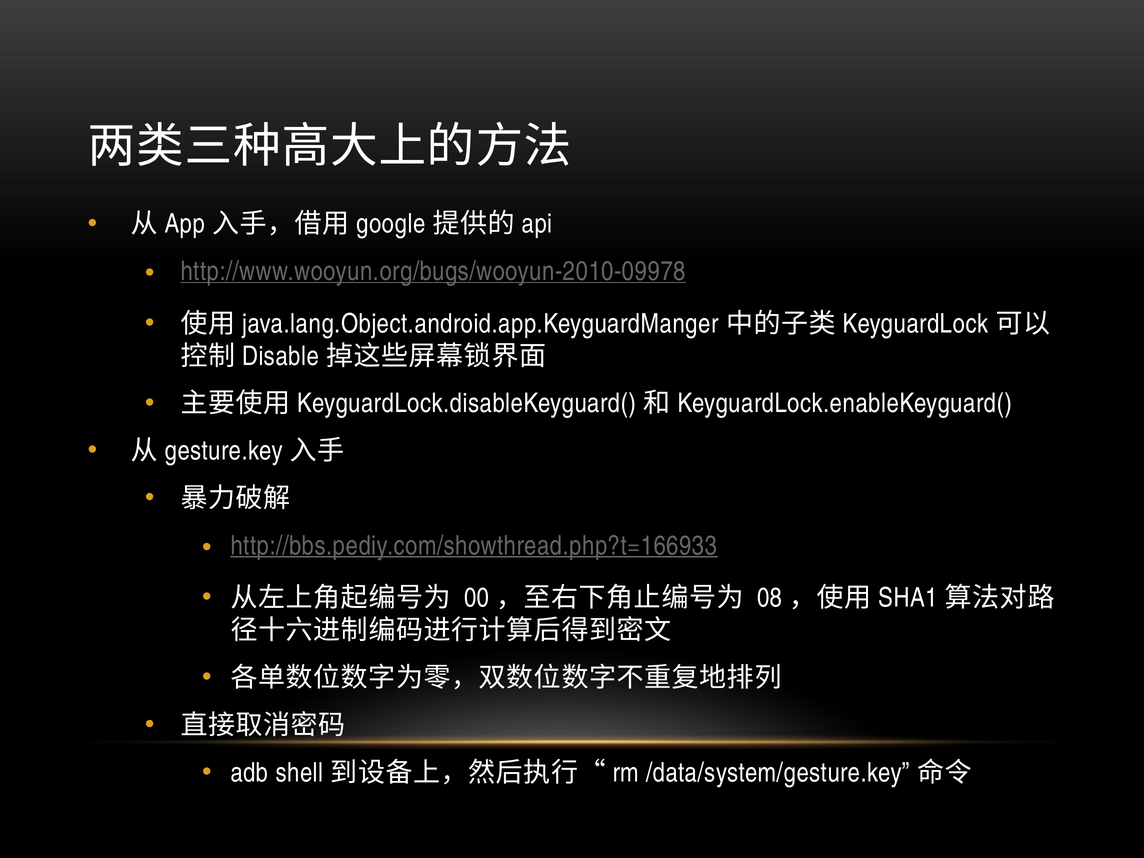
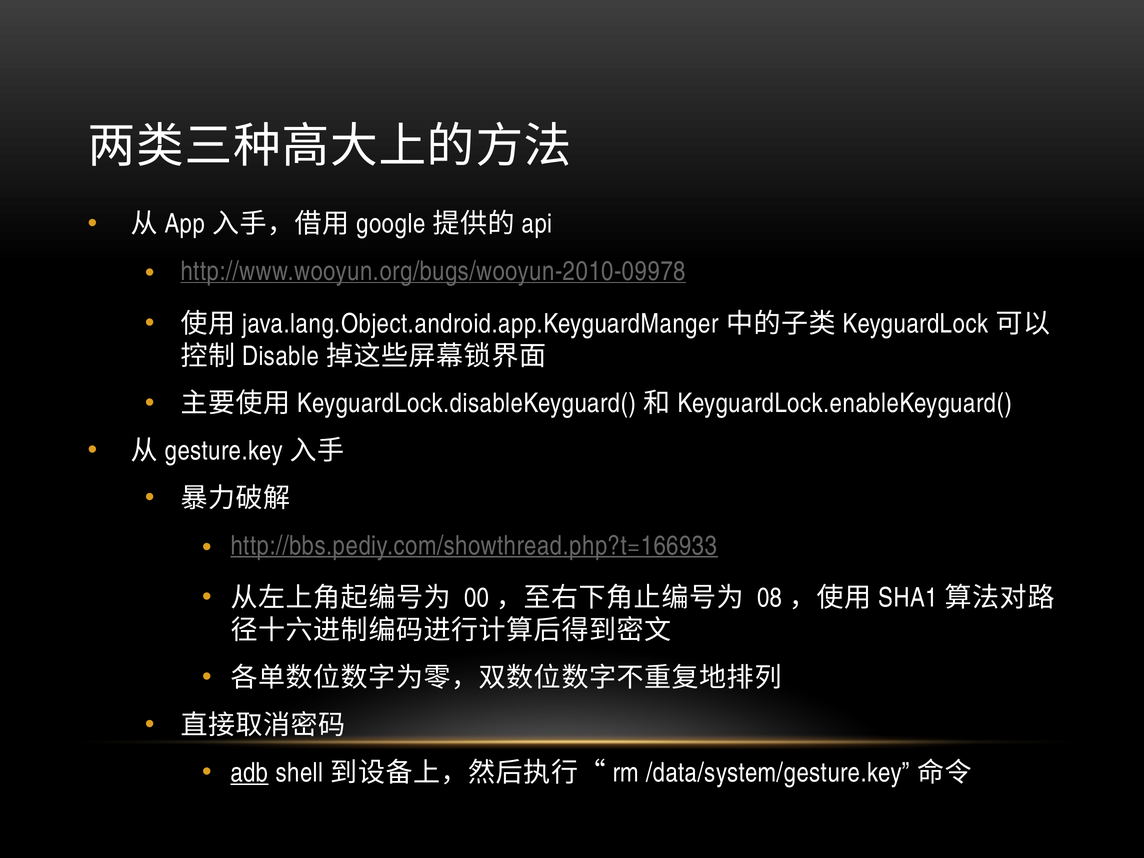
adb underline: none -> present
